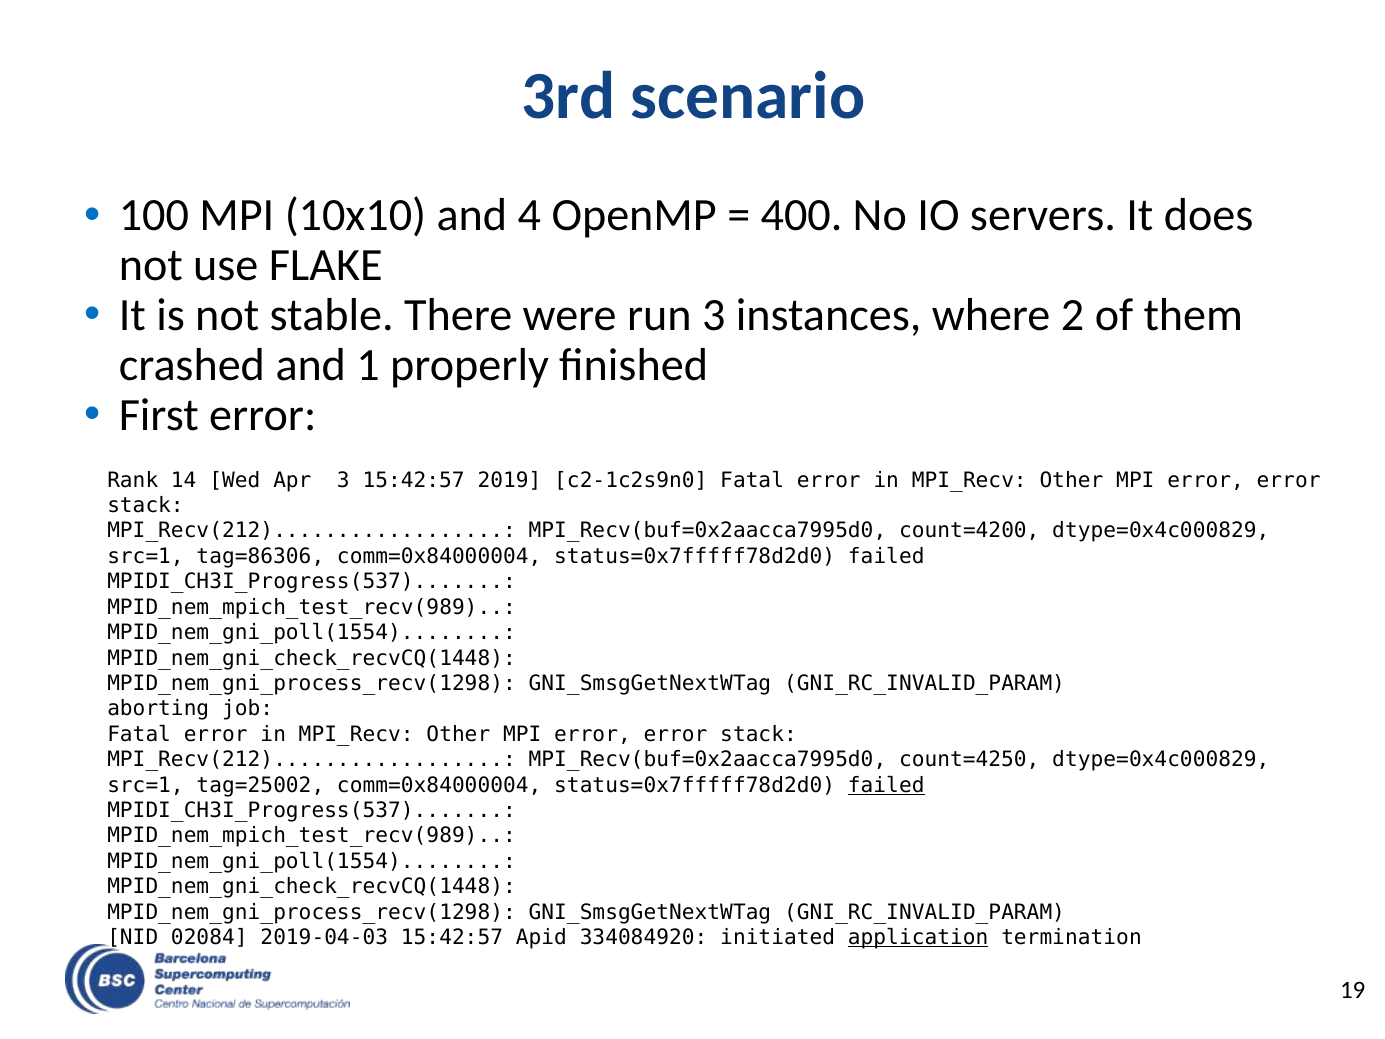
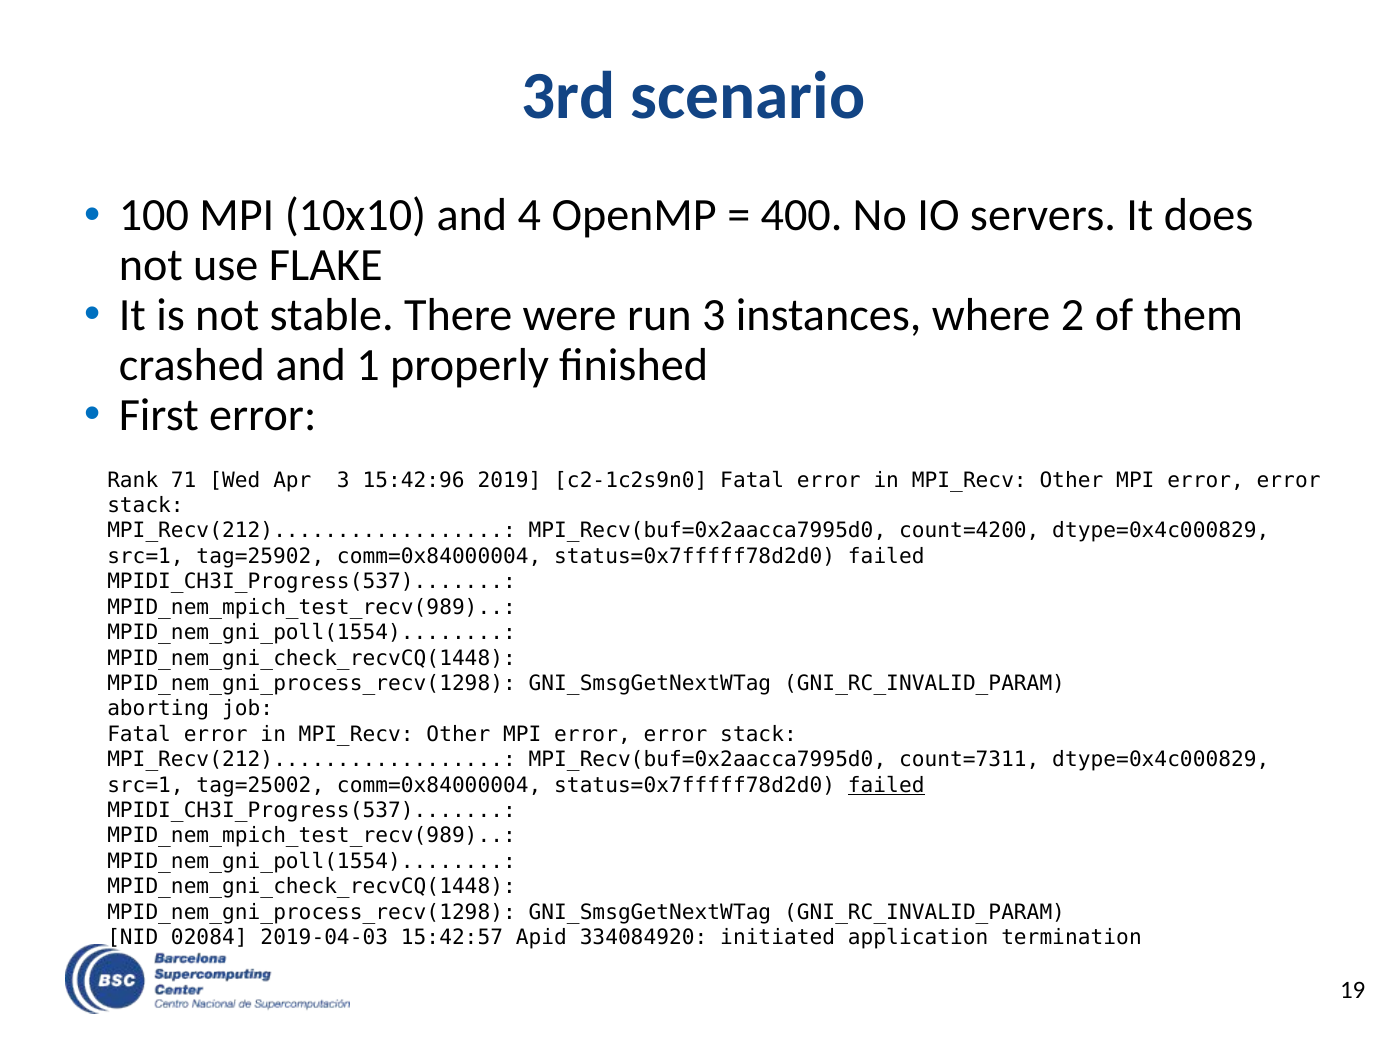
14: 14 -> 71
3 15:42:57: 15:42:57 -> 15:42:96
tag=86306: tag=86306 -> tag=25902
count=4250: count=4250 -> count=7311
application underline: present -> none
